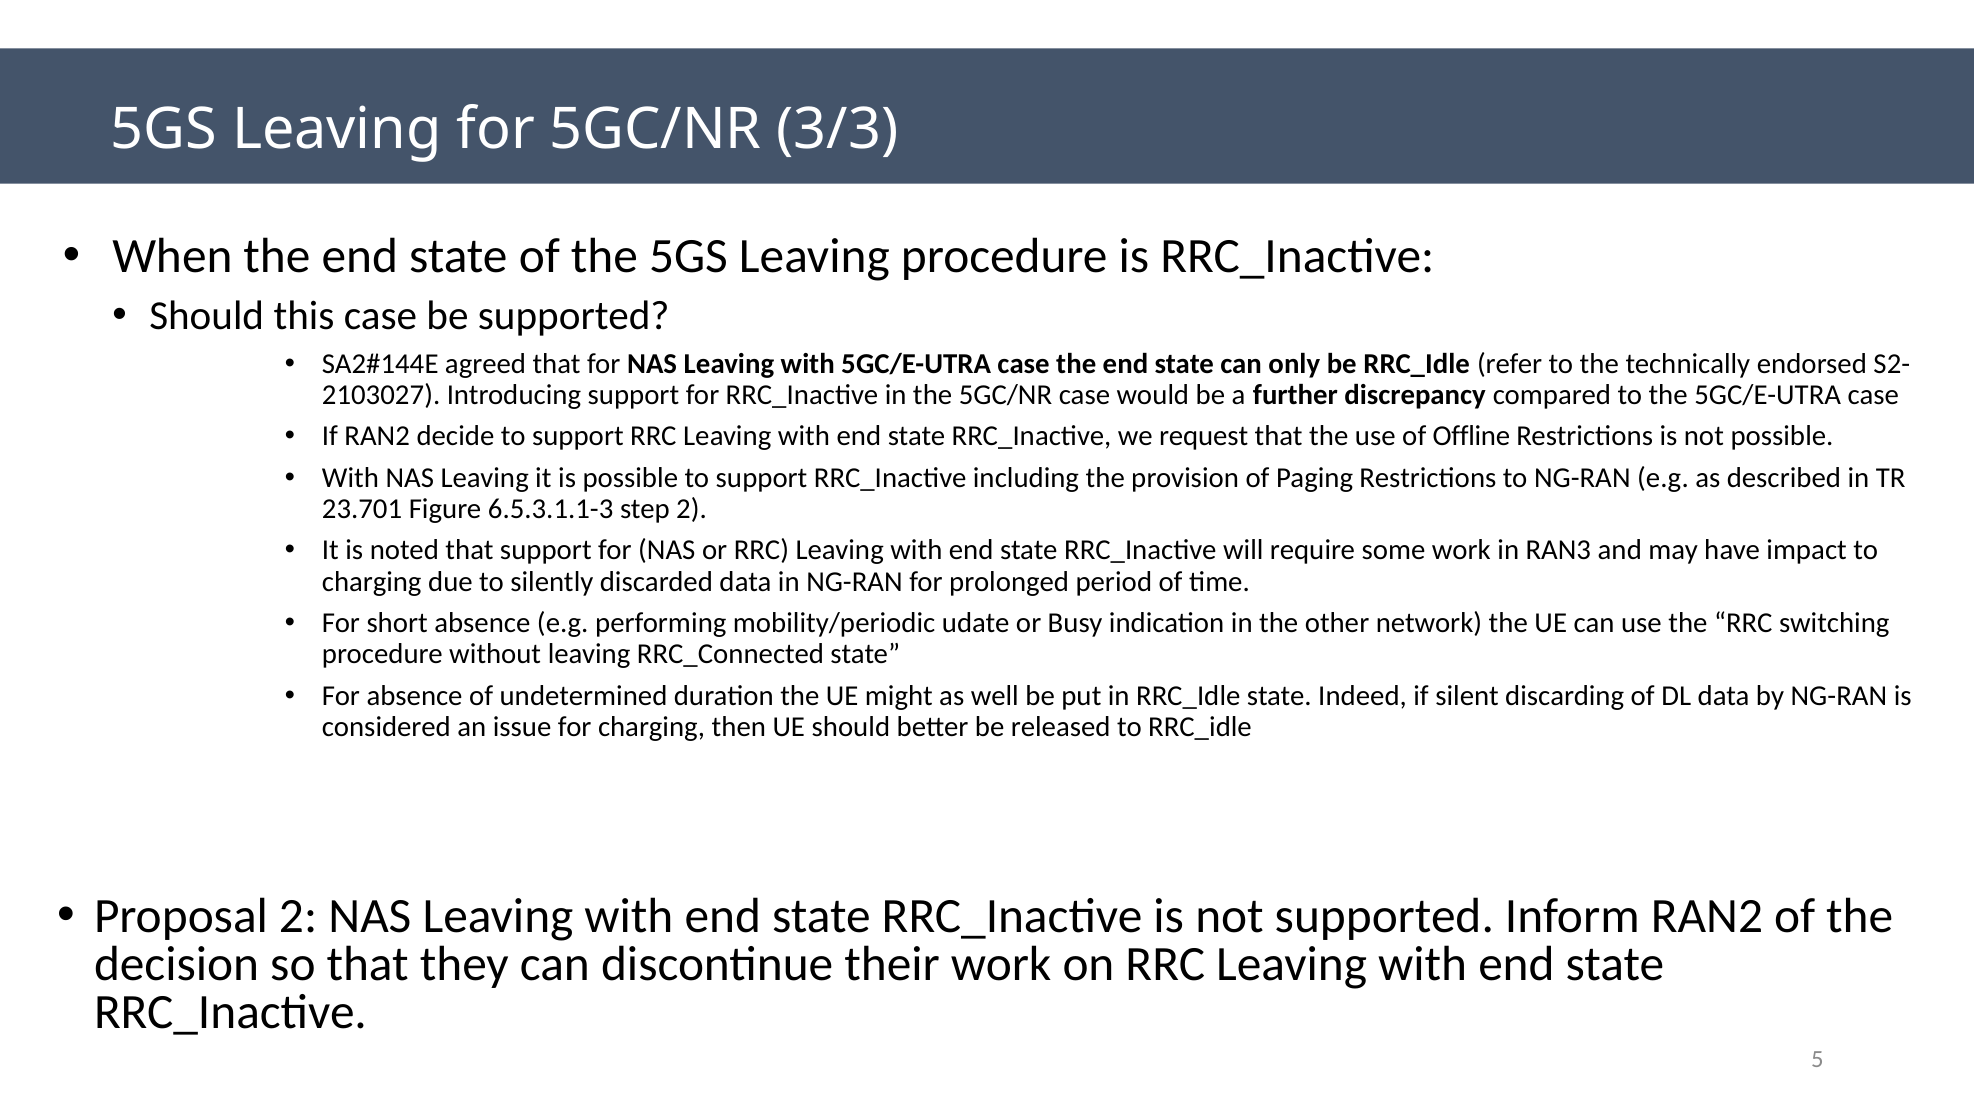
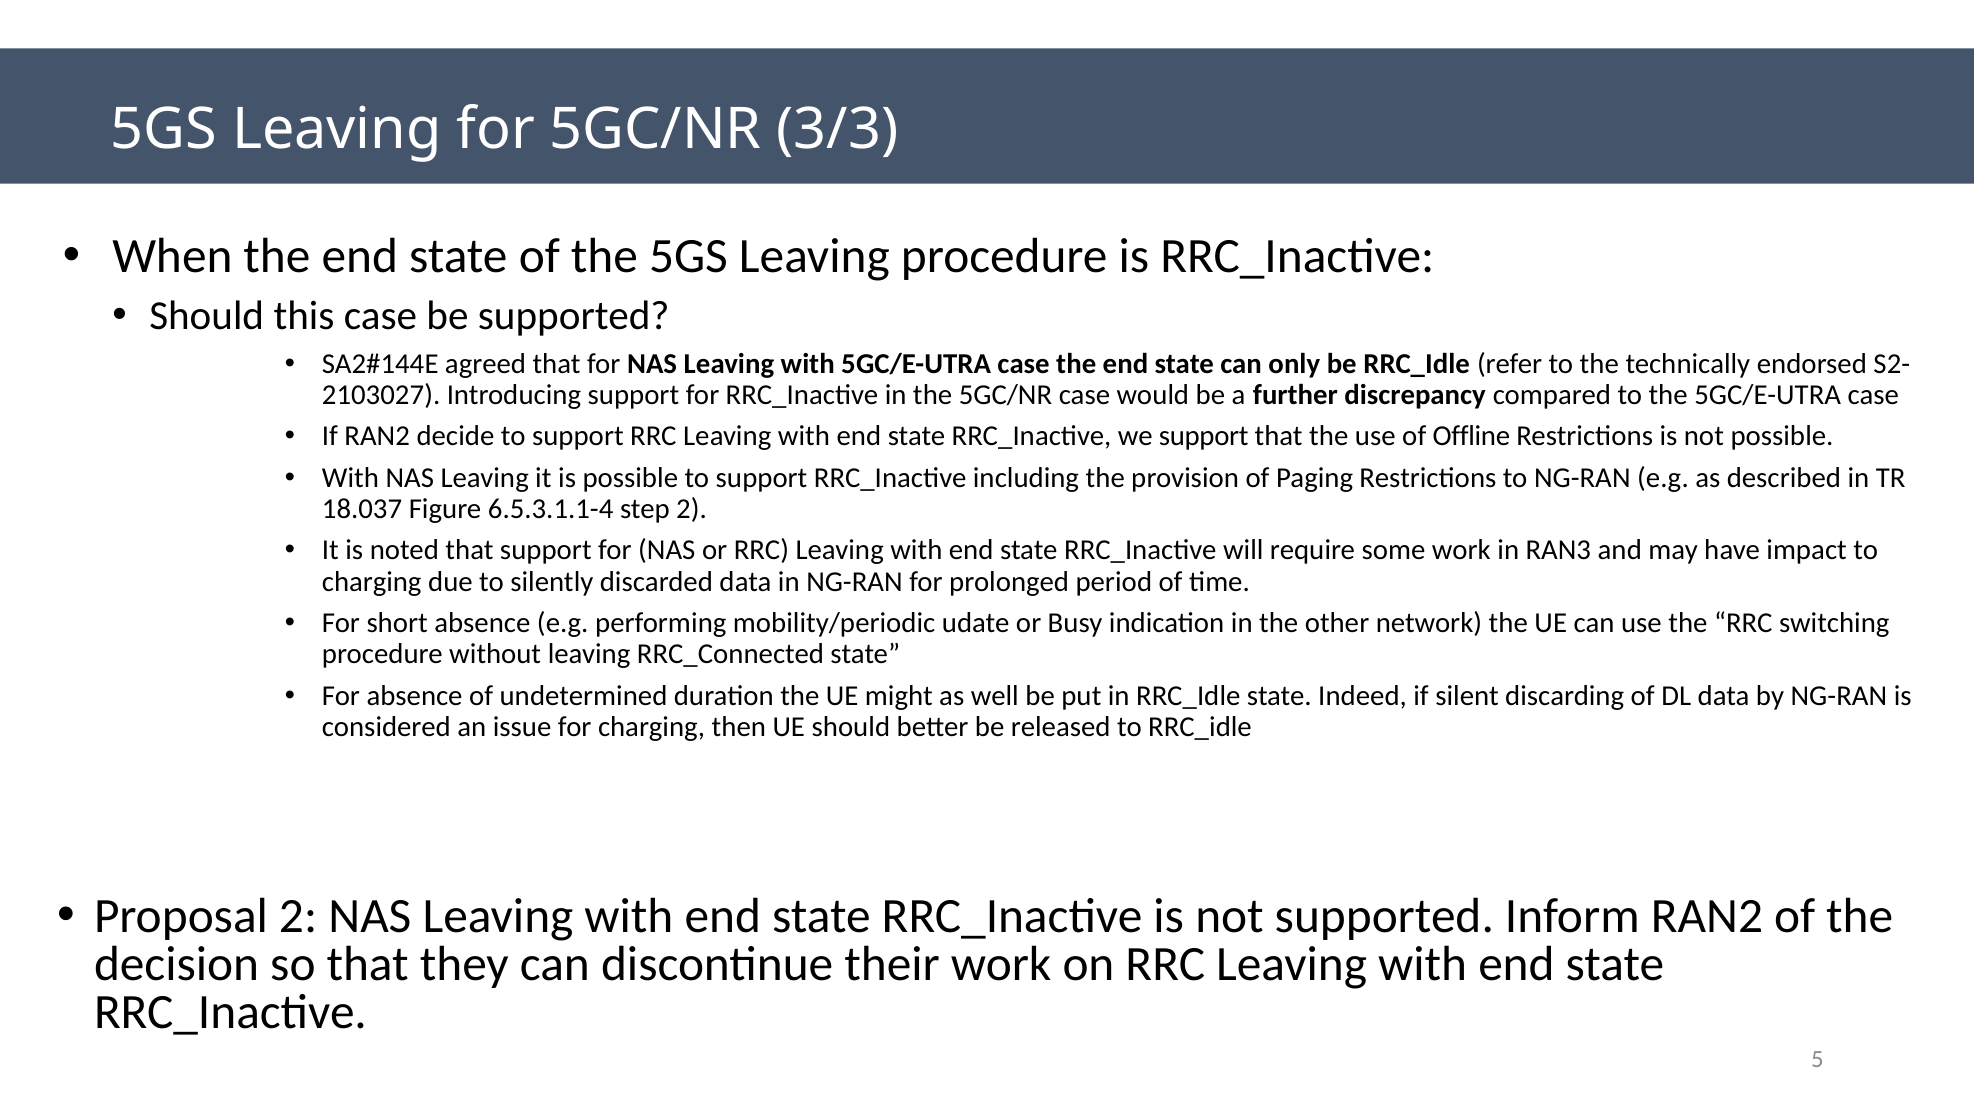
we request: request -> support
23.701: 23.701 -> 18.037
6.5.3.1.1-3: 6.5.3.1.1-3 -> 6.5.3.1.1-4
